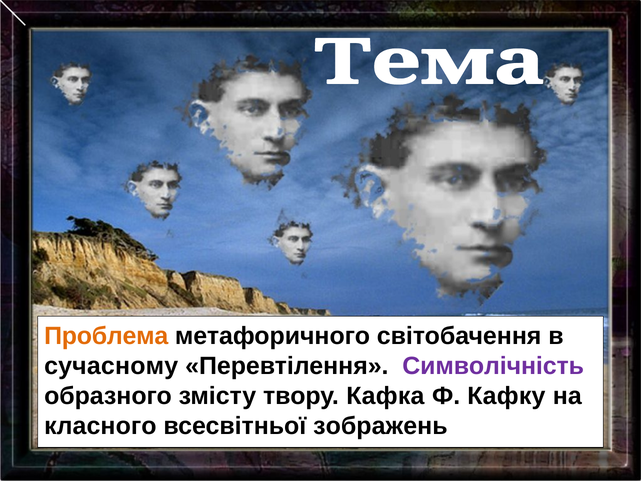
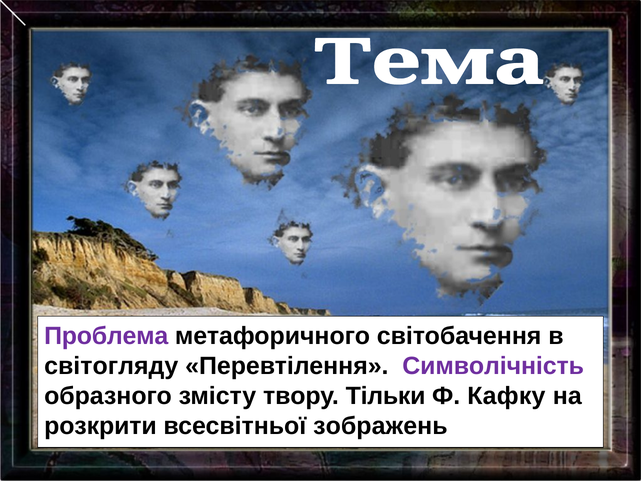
Проблема colour: orange -> purple
сучасному: сучасному -> світогляду
Кафка: Кафка -> Тільки
класного: класного -> розкрити
